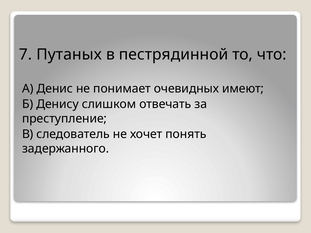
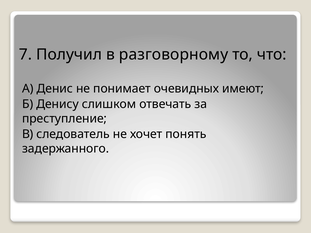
Путаных: Путаных -> Получил
пестрядинной: пестрядинной -> разговорному
